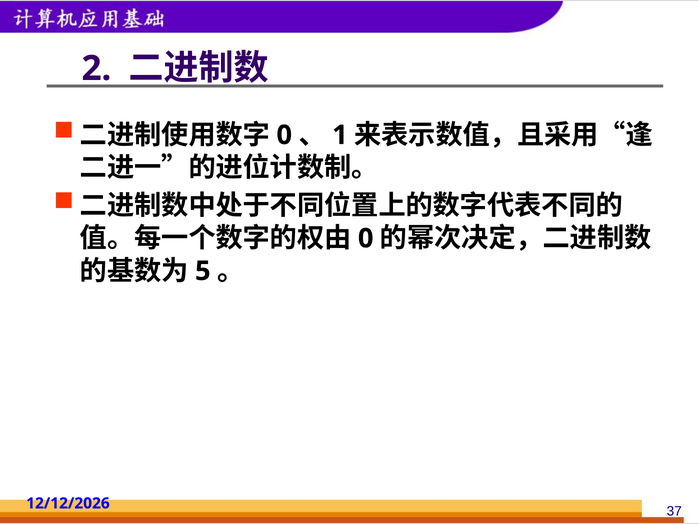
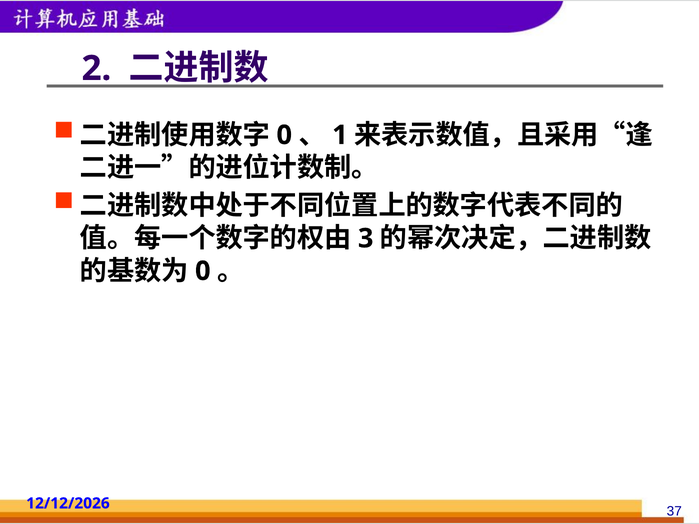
0 at (366, 239): 0 -> 3
5 at (203, 271): 5 -> 0
